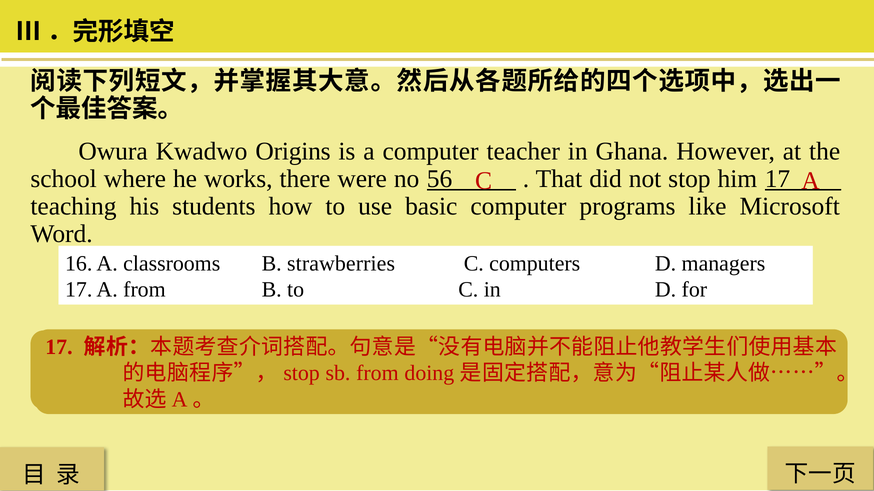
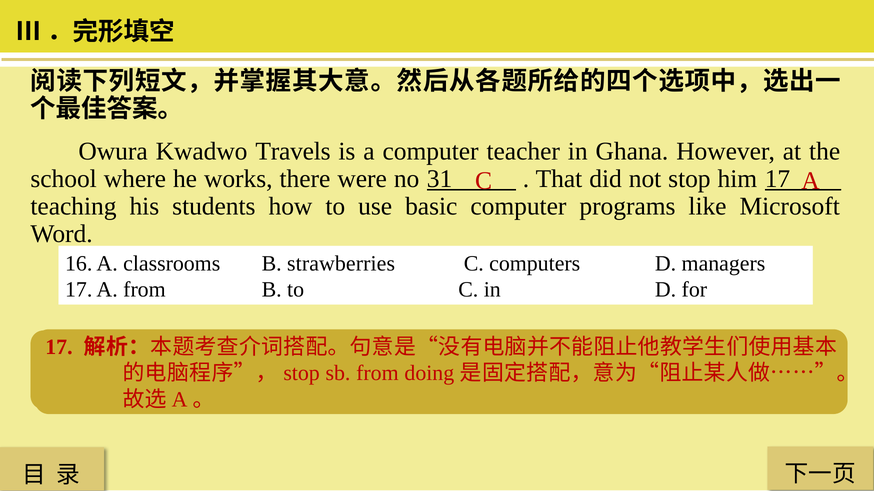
Origins: Origins -> Travels
56: 56 -> 31
